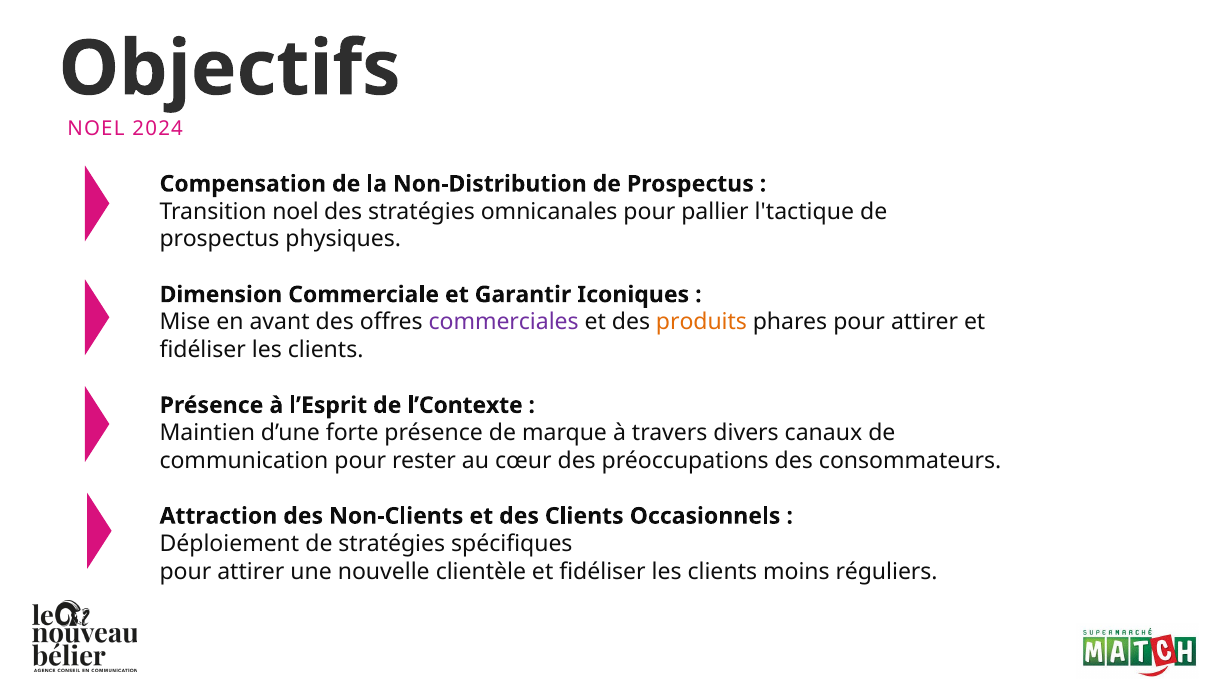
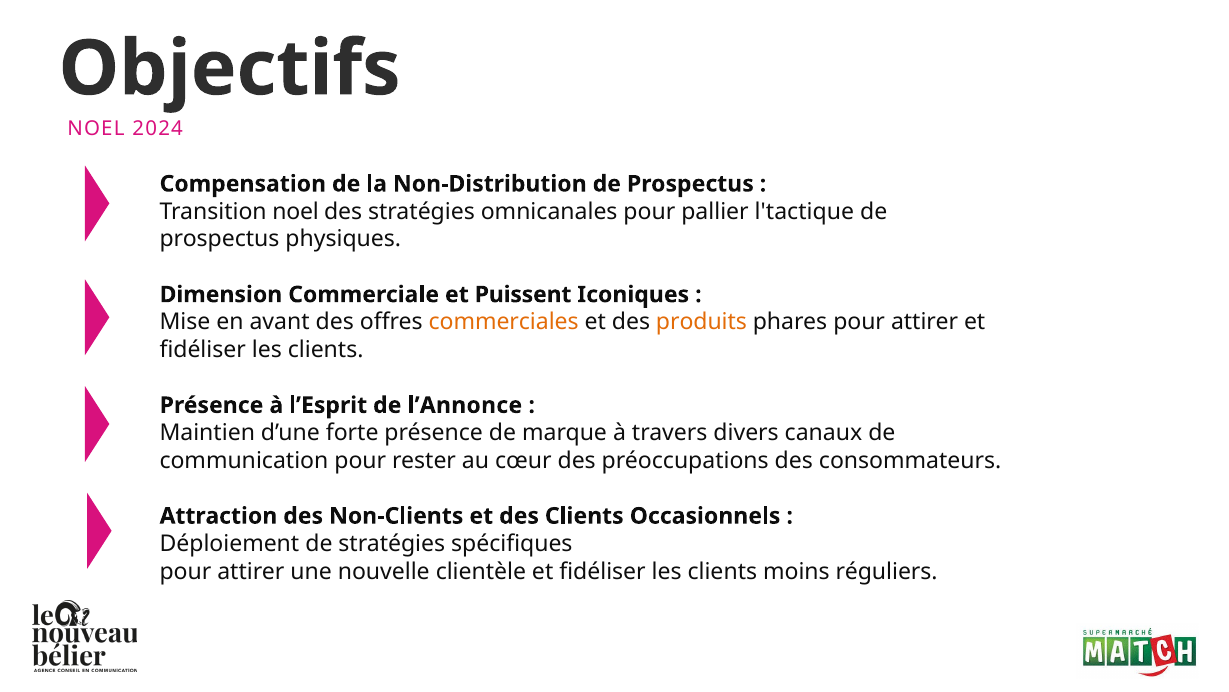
Garantir: Garantir -> Puissent
commerciales colour: purple -> orange
l’Contexte: l’Contexte -> l’Annonce
